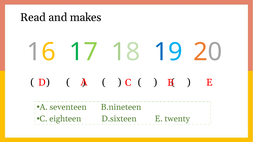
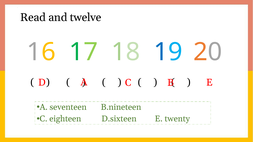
makes: makes -> twelve
